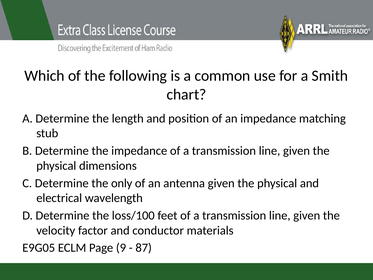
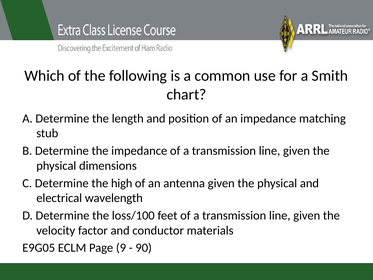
only: only -> high
87: 87 -> 90
